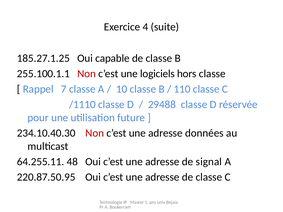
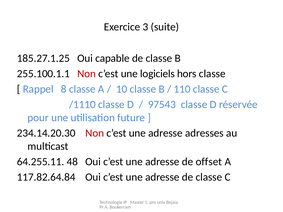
4: 4 -> 3
7: 7 -> 8
29488: 29488 -> 97543
234.10.40.30: 234.10.40.30 -> 234.14.20.30
données: données -> adresses
signal: signal -> offset
220.87.50.95: 220.87.50.95 -> 117.82.64.84
